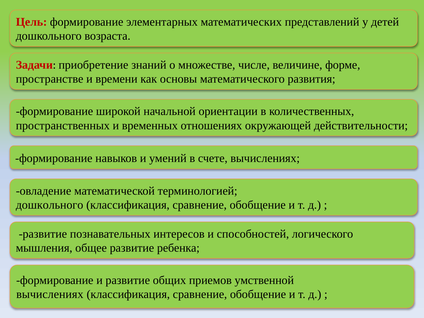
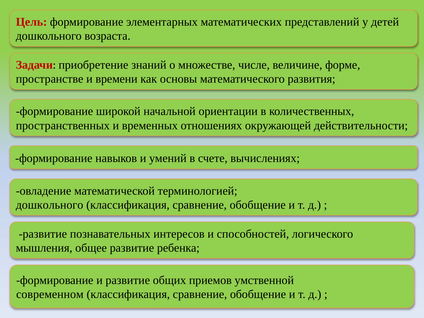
вычислениях at (50, 294): вычислениях -> современном
